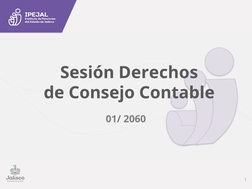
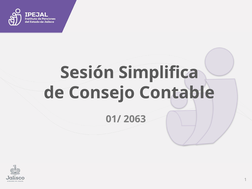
Derechos: Derechos -> Simplifica
2060: 2060 -> 2063
